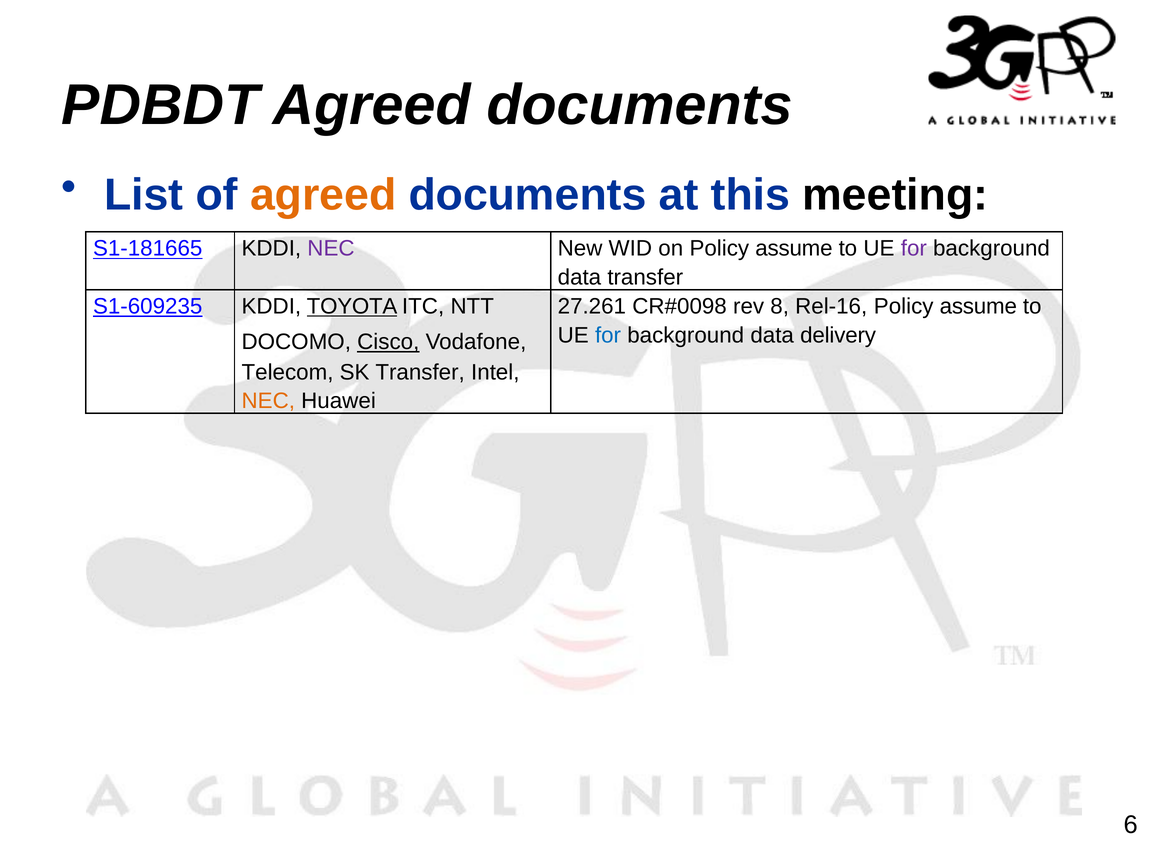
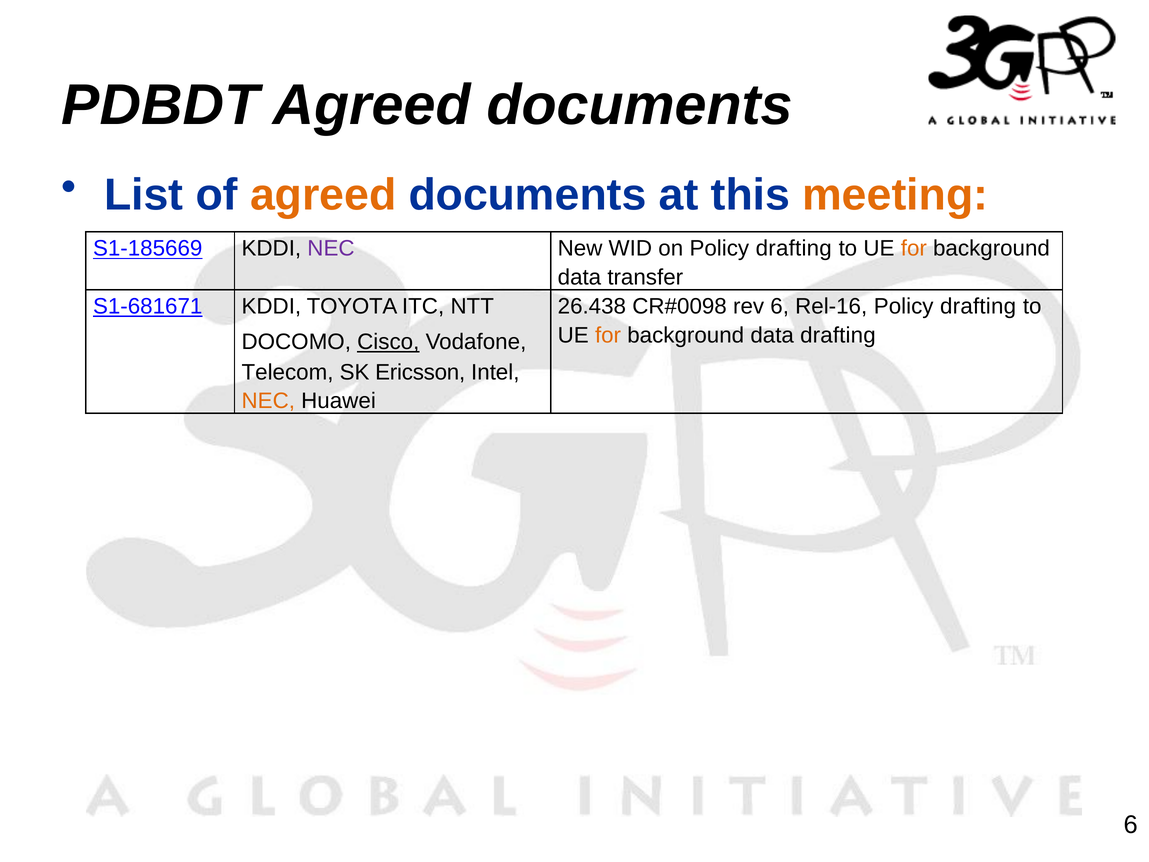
meeting colour: black -> orange
S1-181665: S1-181665 -> S1-185669
on Policy assume: assume -> drafting
for at (914, 249) colour: purple -> orange
S1-609235: S1-609235 -> S1-681671
TOYOTA underline: present -> none
27.261: 27.261 -> 26.438
rev 8: 8 -> 6
Rel-16 Policy assume: assume -> drafting
for at (608, 335) colour: blue -> orange
data delivery: delivery -> drafting
SK Transfer: Transfer -> Ericsson
